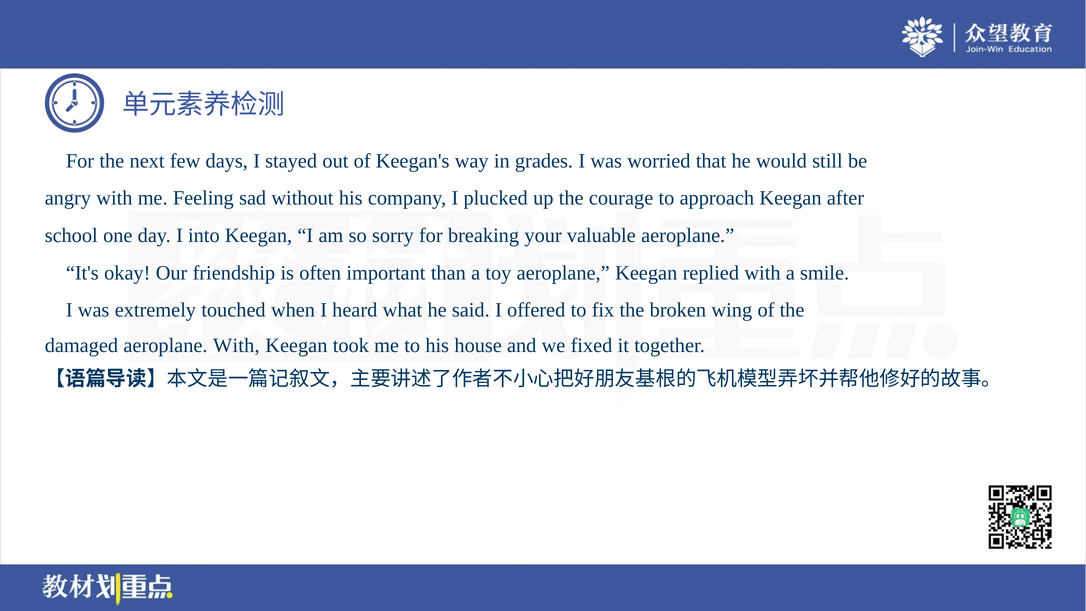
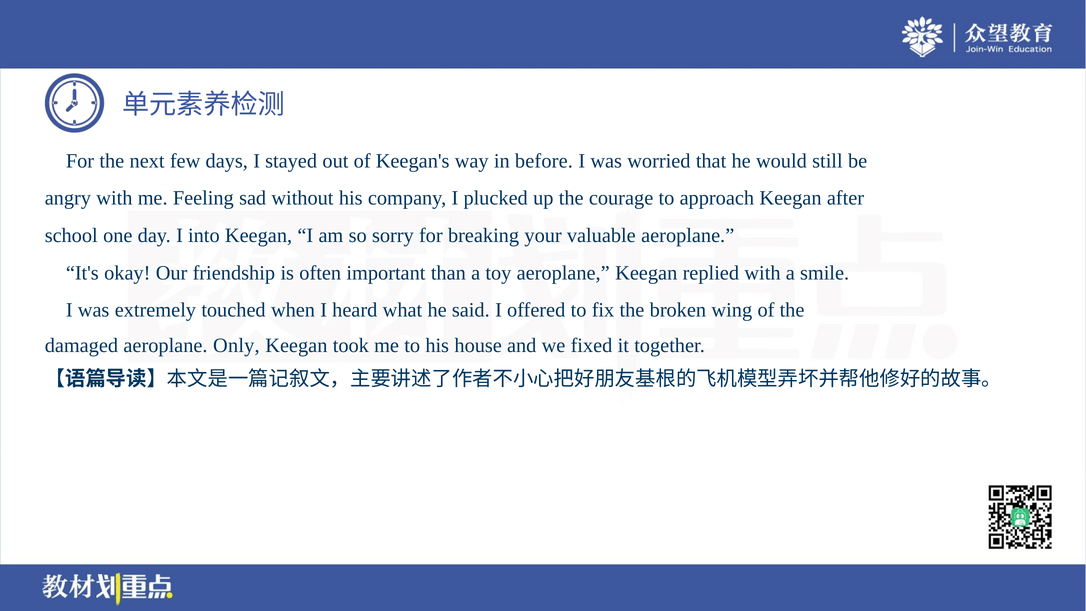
grades: grades -> before
aeroplane With: With -> Only
